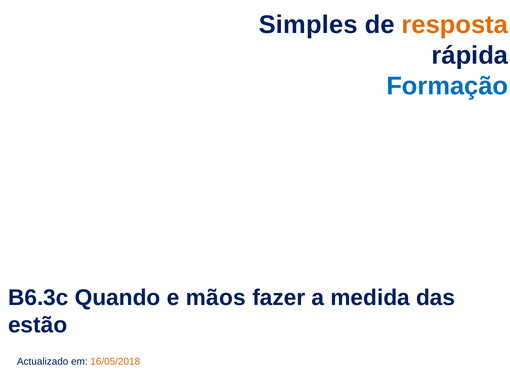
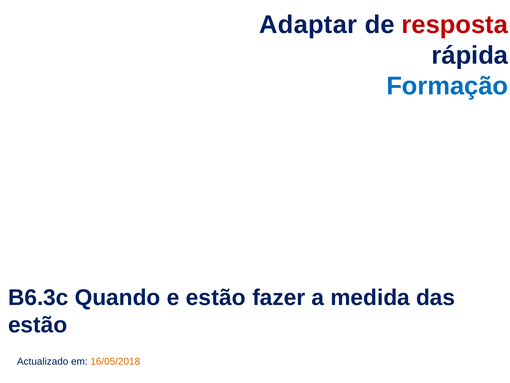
Simples: Simples -> Adaptar
resposta colour: orange -> red
e mãos: mãos -> estão
